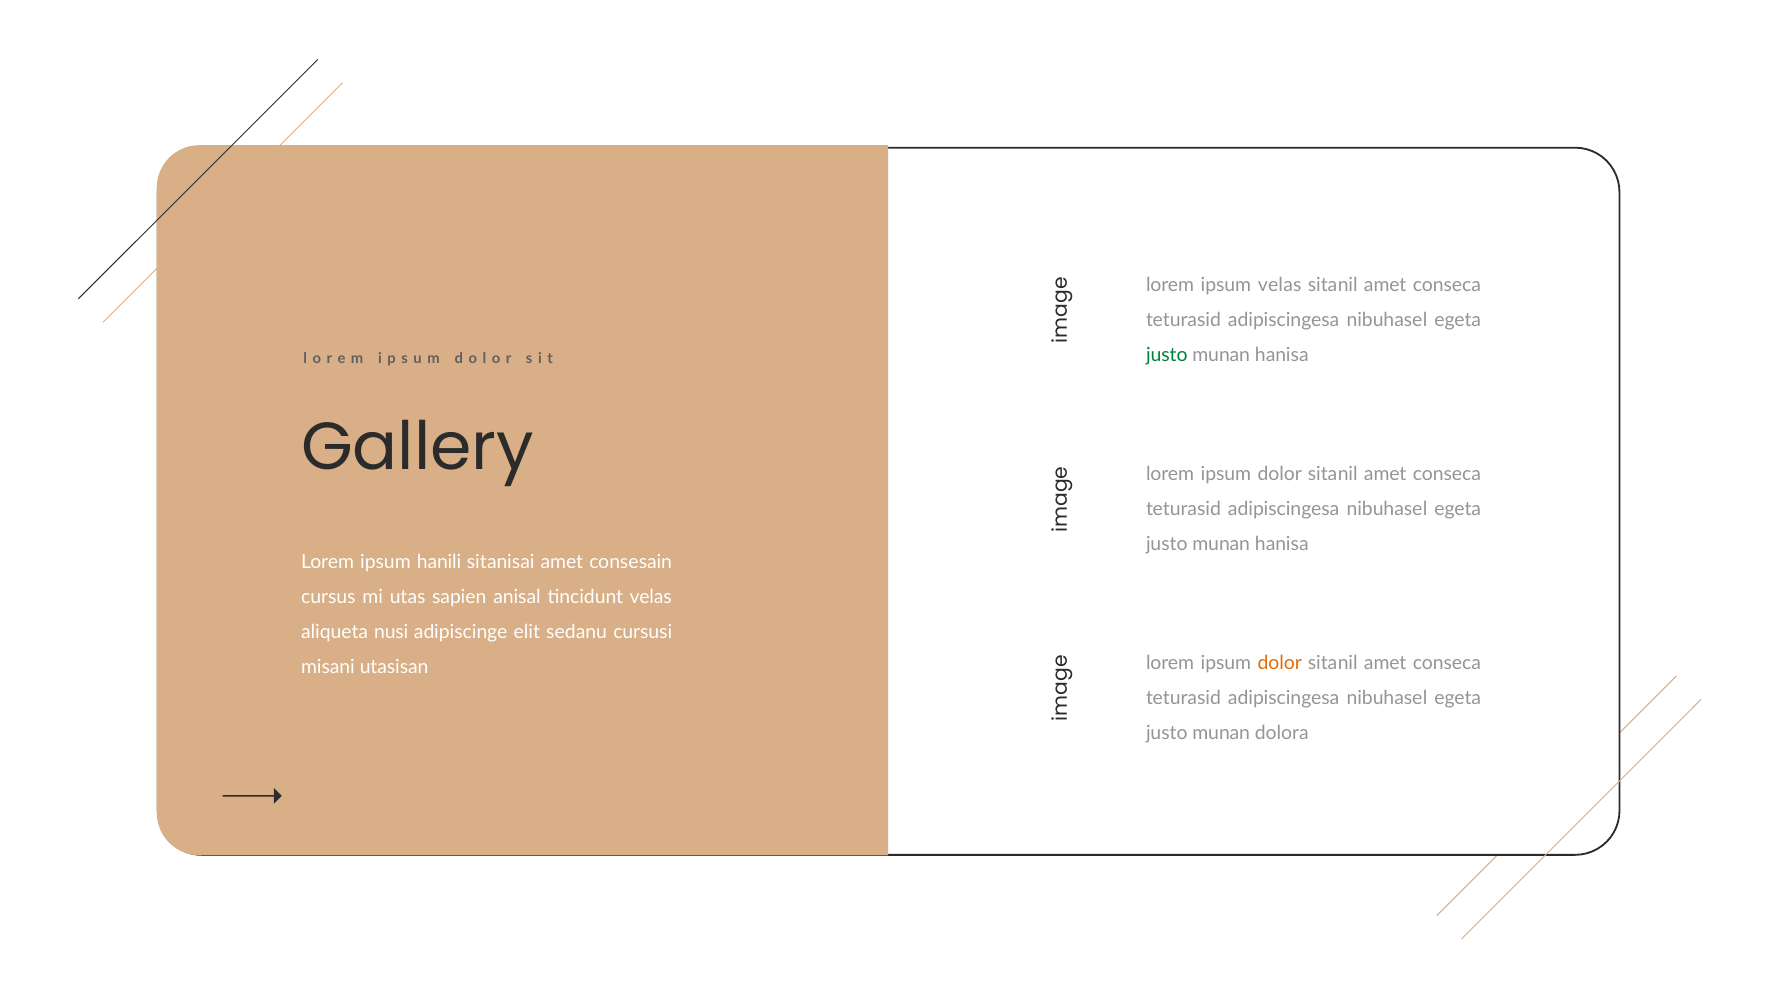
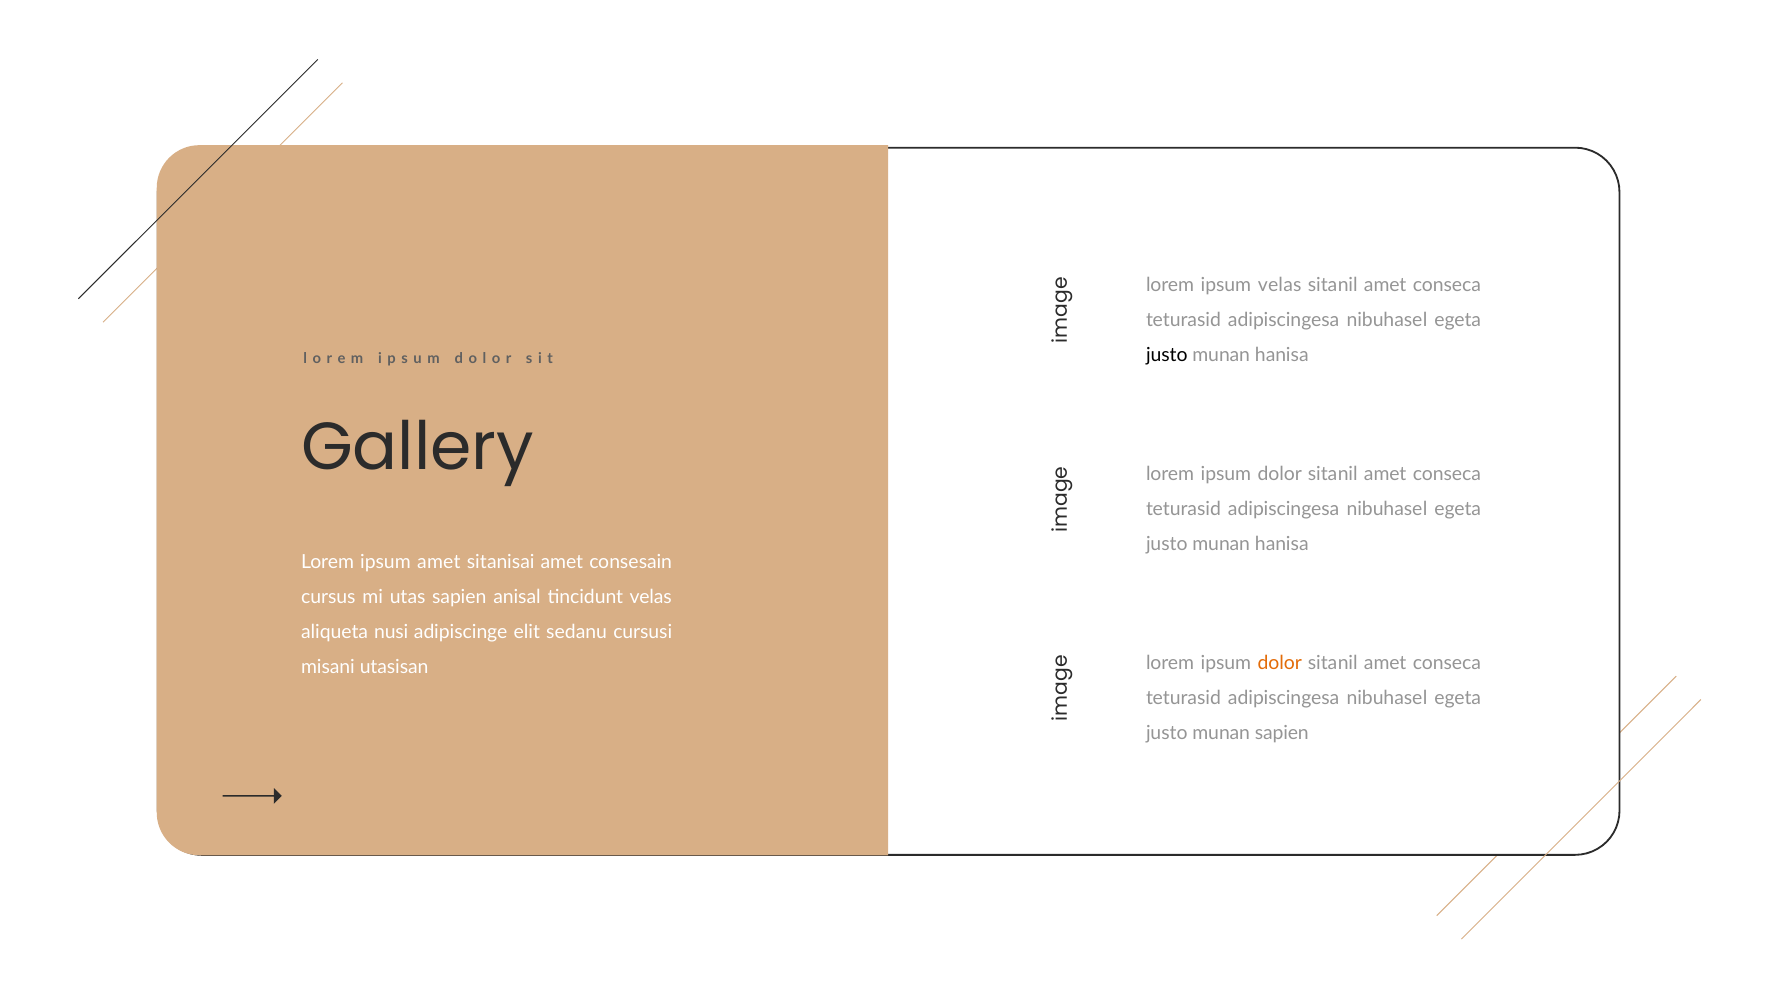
justo at (1167, 355) colour: green -> black
ipsum hanili: hanili -> amet
munan dolora: dolora -> sapien
